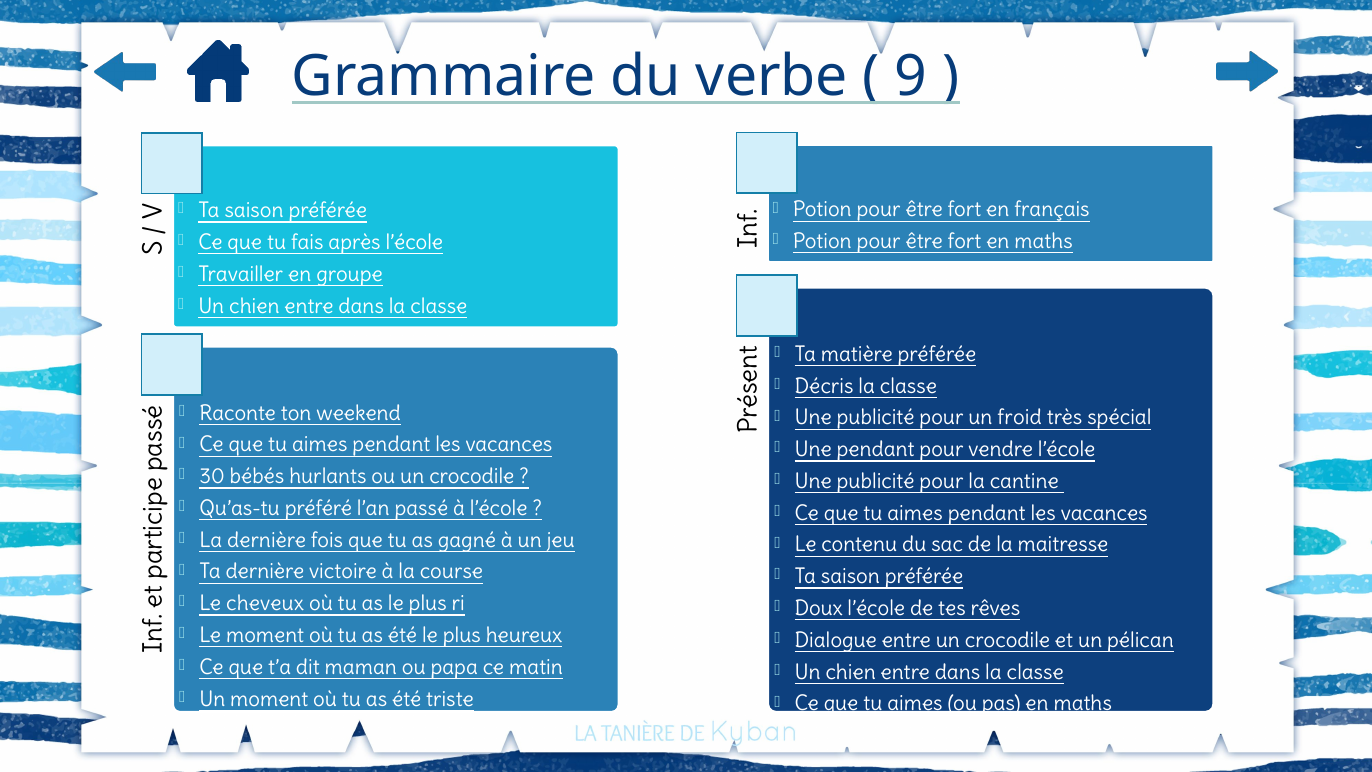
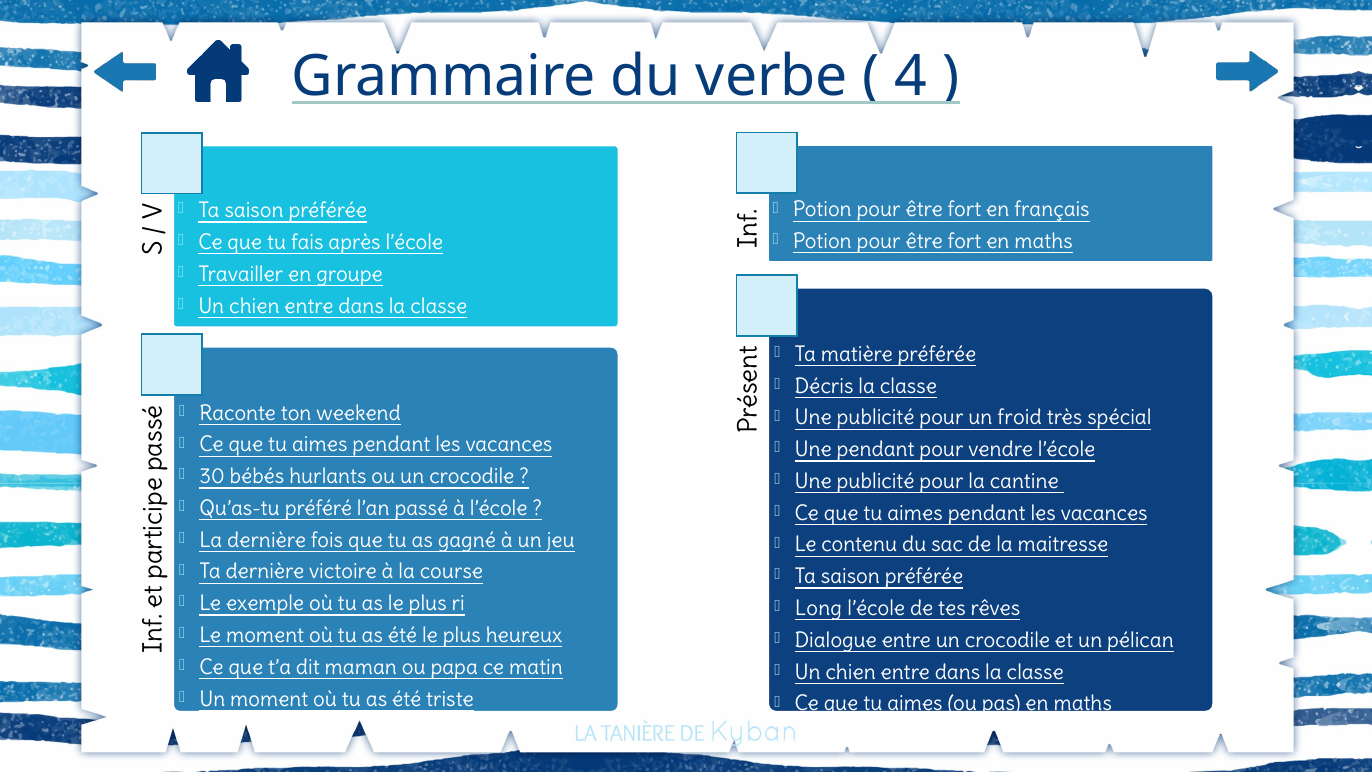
9: 9 -> 4
cheveux: cheveux -> exemple
Doux: Doux -> Long
